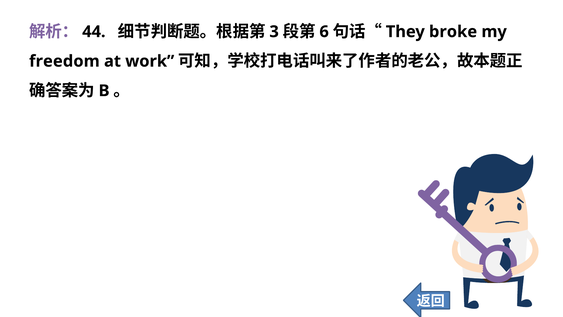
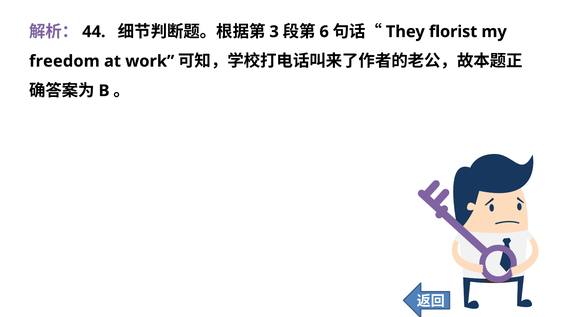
broke: broke -> florist
